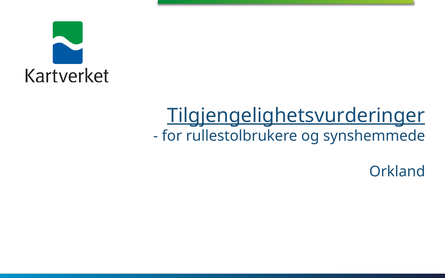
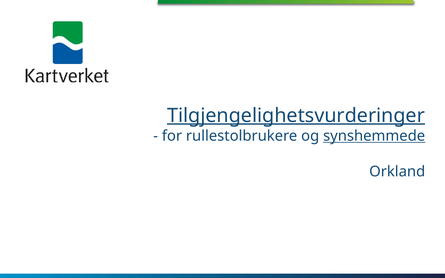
synshemmede underline: none -> present
